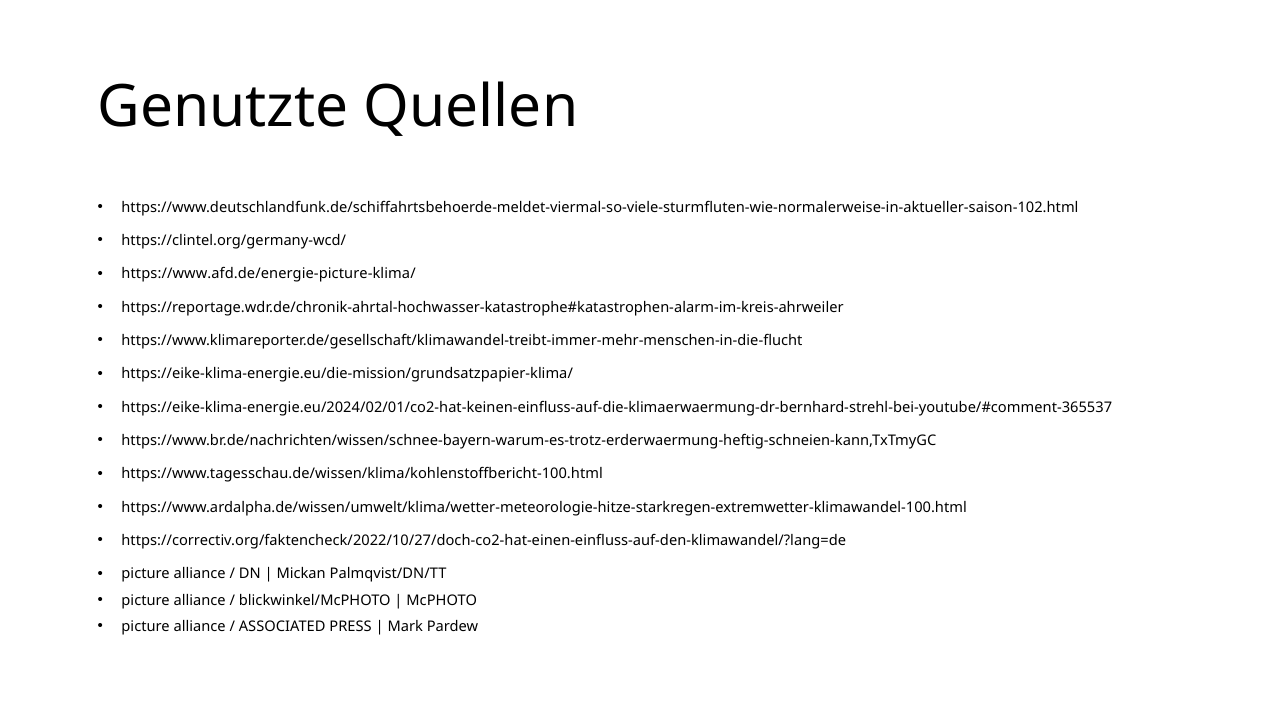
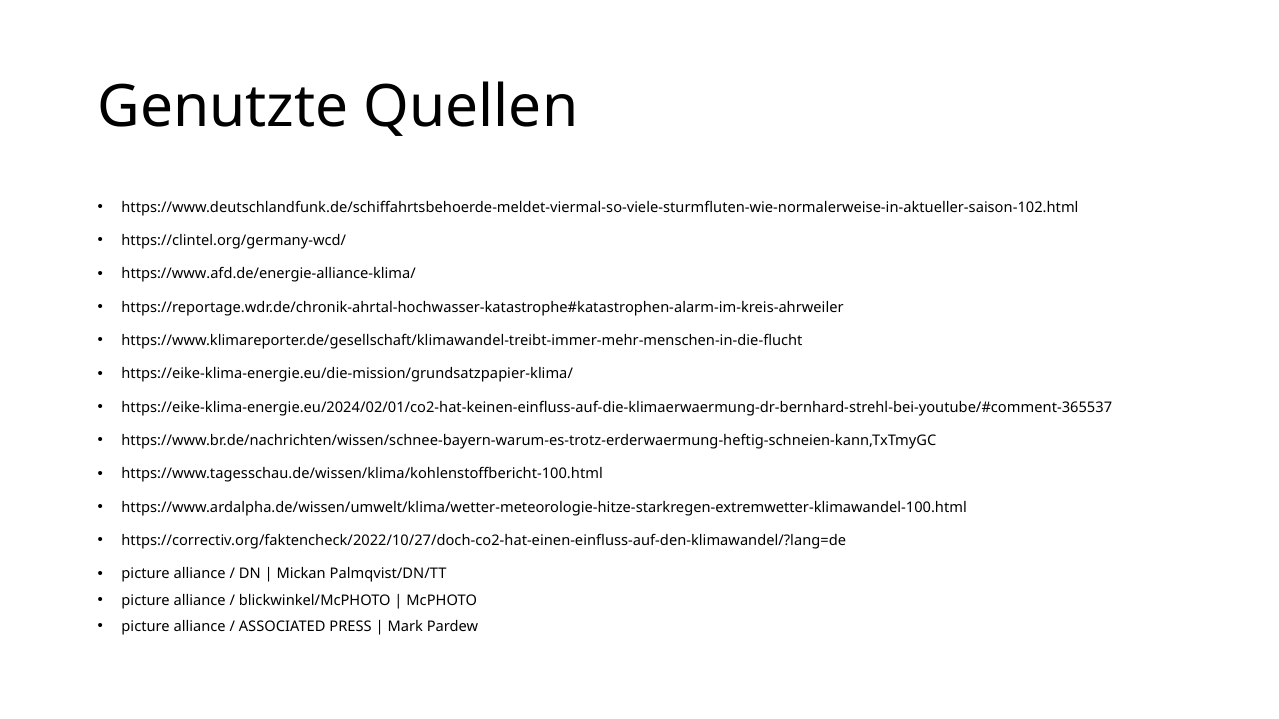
https://www.afd.de/energie-picture-klima/: https://www.afd.de/energie-picture-klima/ -> https://www.afd.de/energie-alliance-klima/
